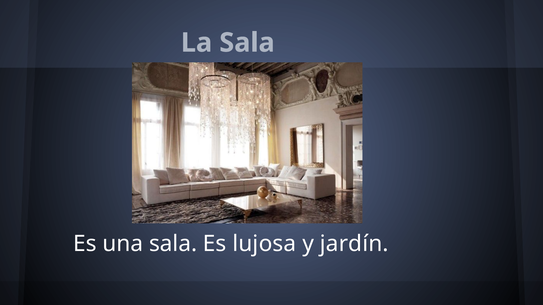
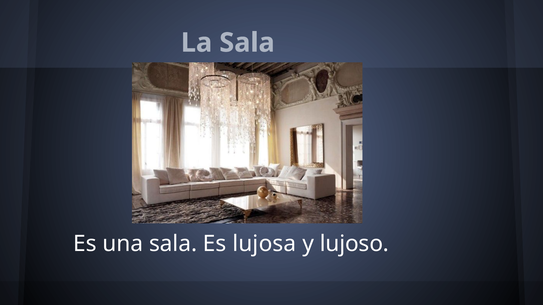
jardín: jardín -> lujoso
